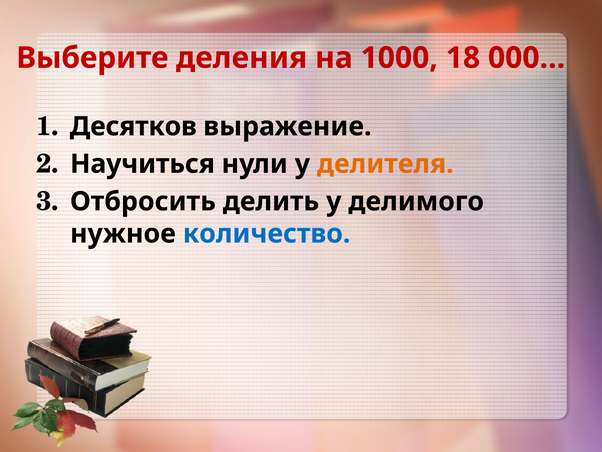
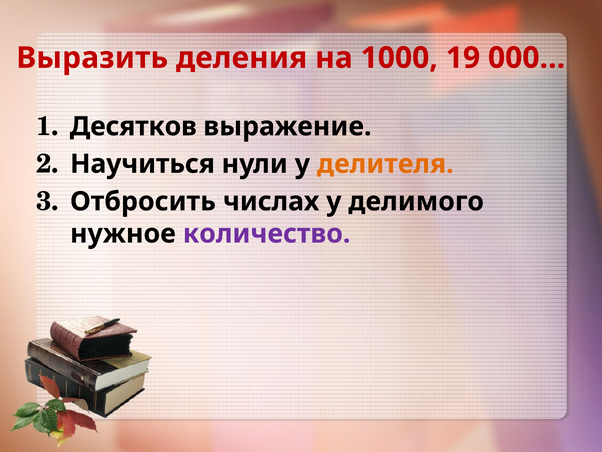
Выберите: Выберите -> Выразить
18: 18 -> 19
делить: делить -> числах
количество colour: blue -> purple
